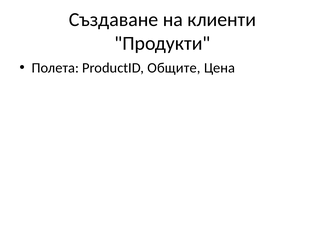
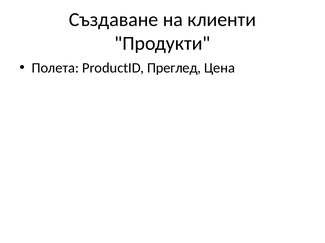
Общите: Общите -> Преглед
